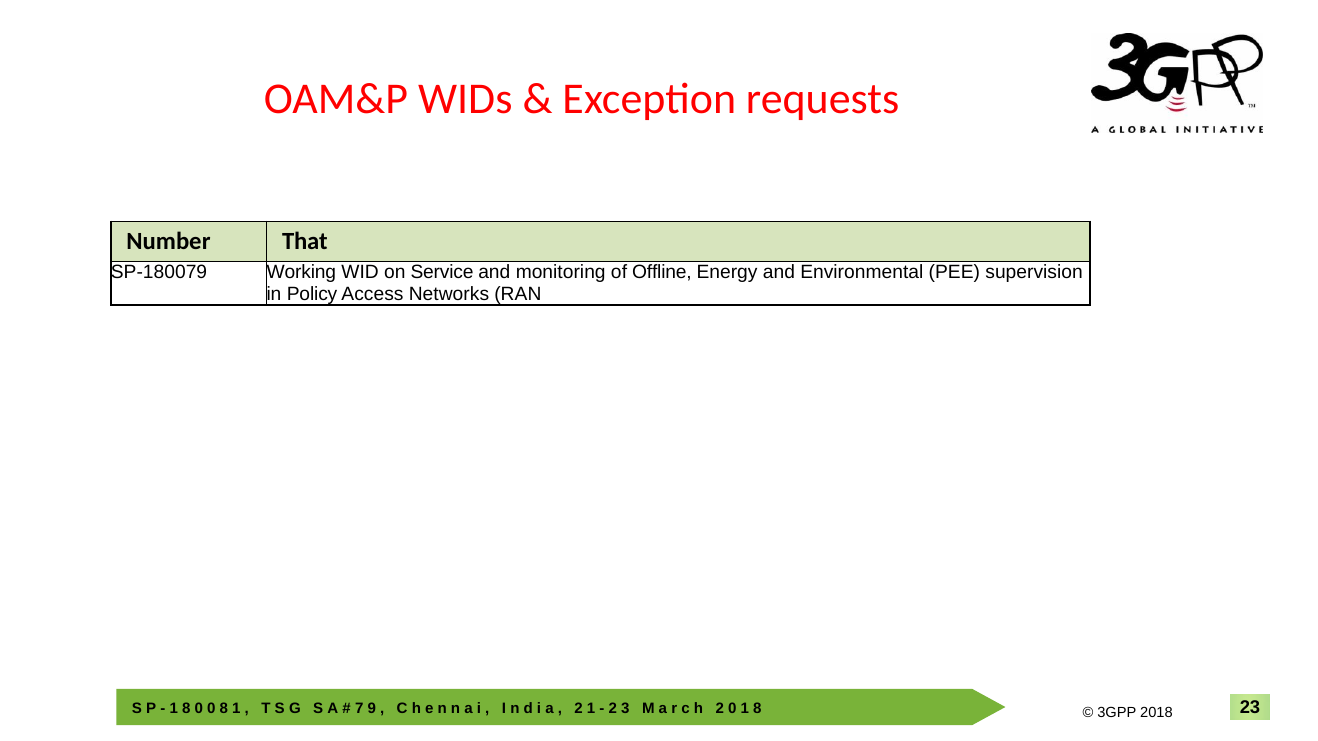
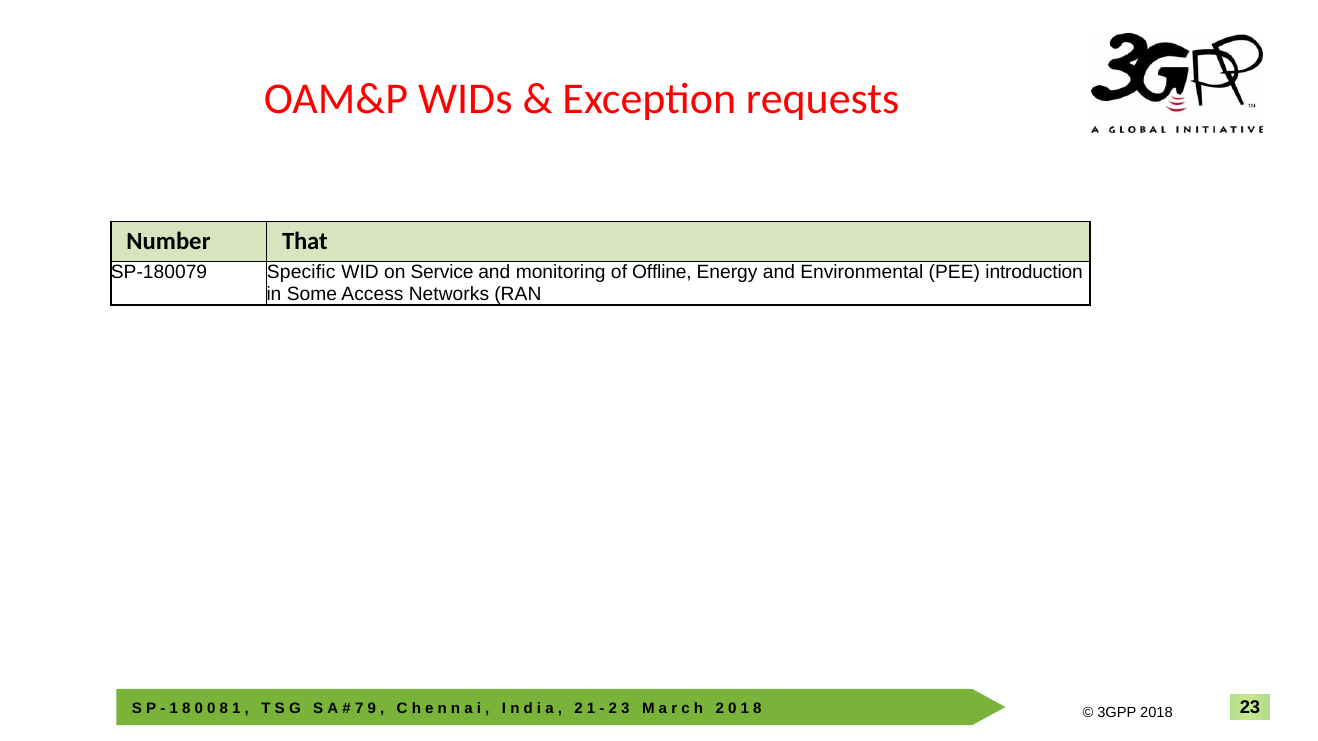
Working: Working -> Specific
supervision: supervision -> introduction
Policy: Policy -> Some
